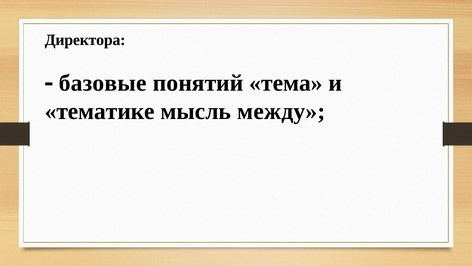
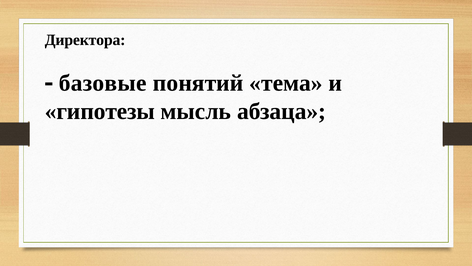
тематике: тематике -> гипотезы
между: между -> абзаца
